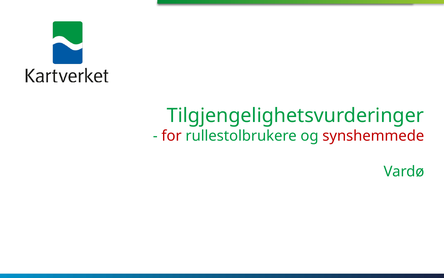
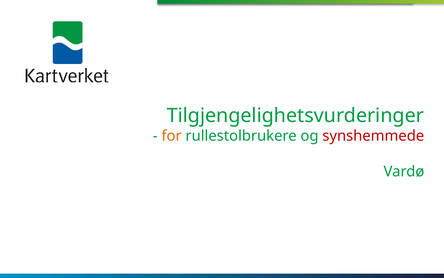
for colour: red -> orange
